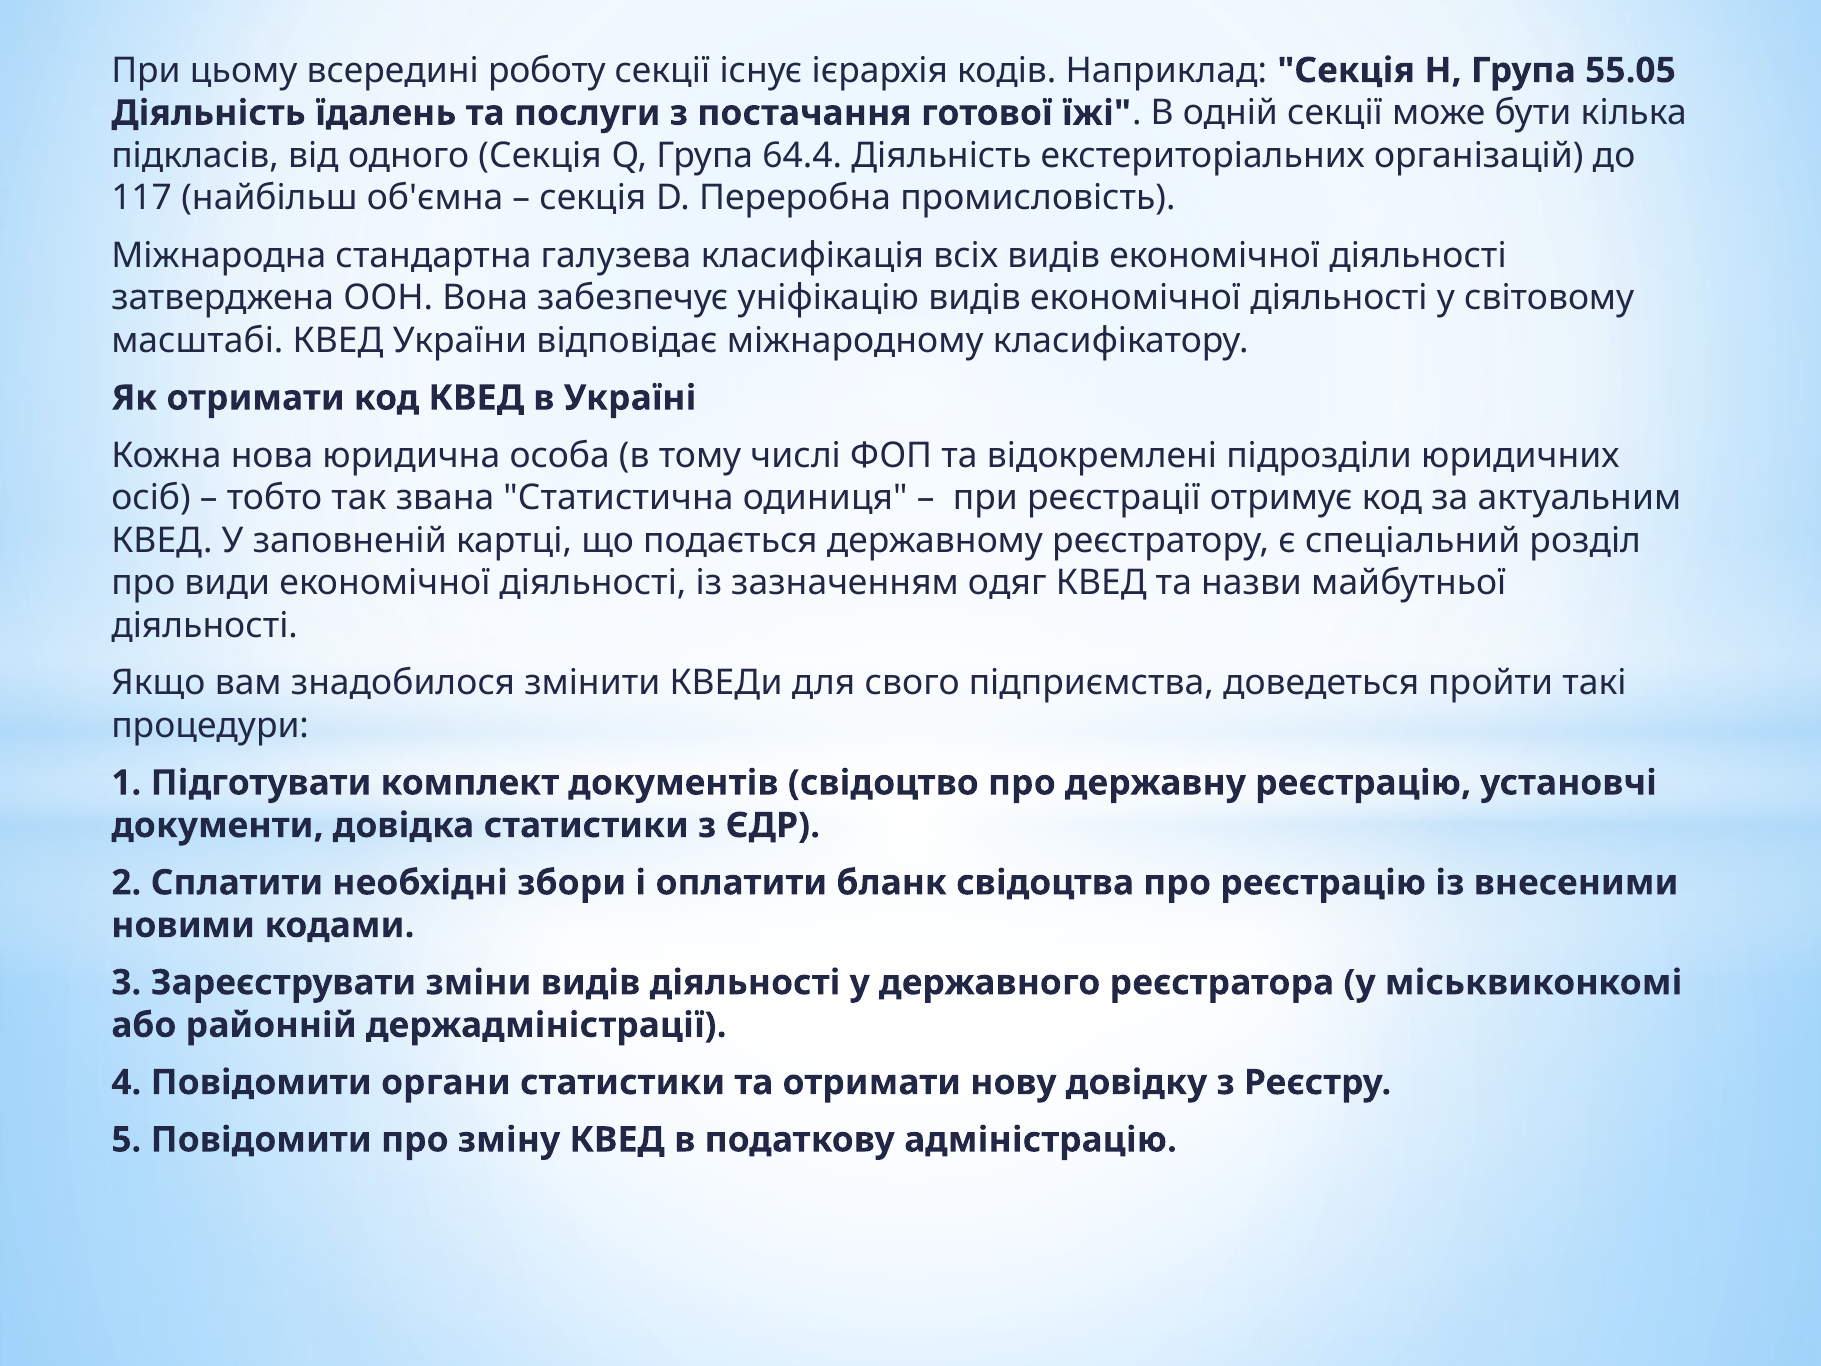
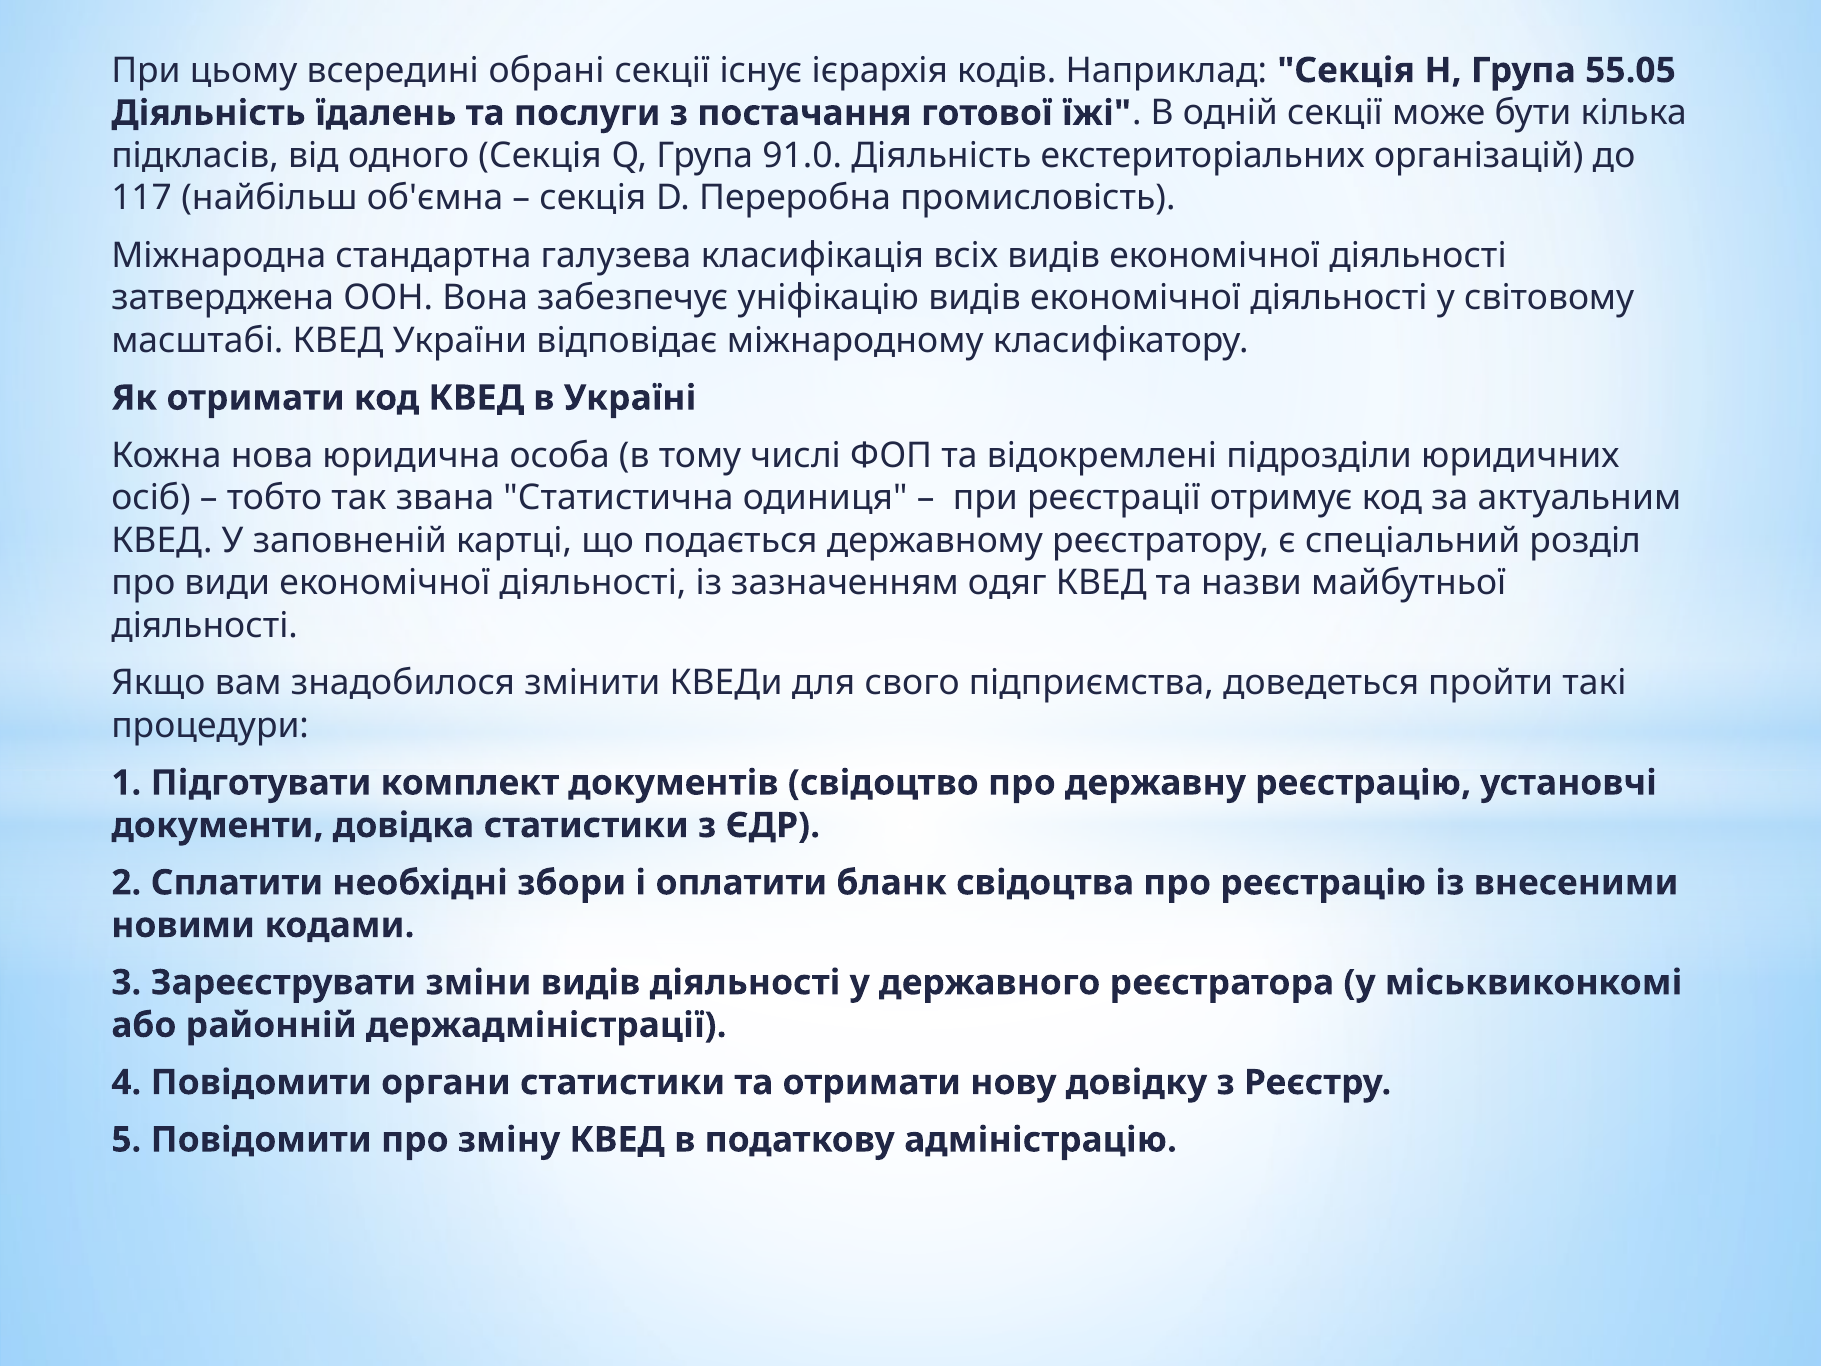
роботу: роботу -> обрані
64.4: 64.4 -> 91.0
